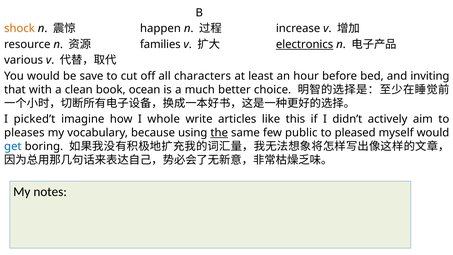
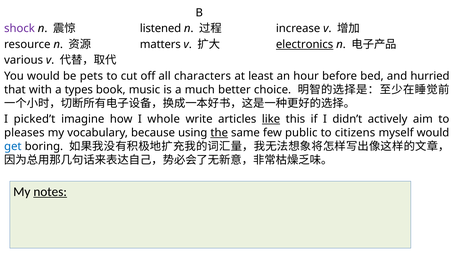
shock colour: orange -> purple
happen: happen -> listened
families: families -> matters
save: save -> pets
inviting: inviting -> hurried
clean: clean -> types
ocean: ocean -> music
like underline: none -> present
pleased: pleased -> citizens
notes underline: none -> present
